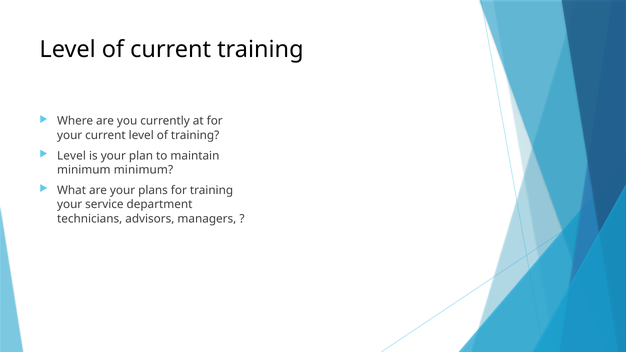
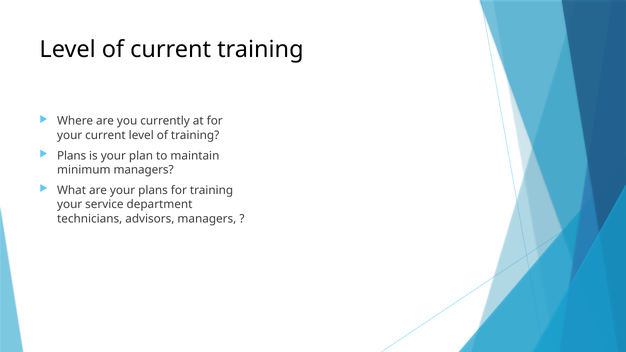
Level at (71, 156): Level -> Plans
minimum minimum: minimum -> managers
